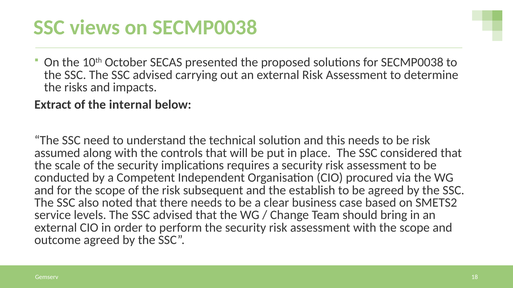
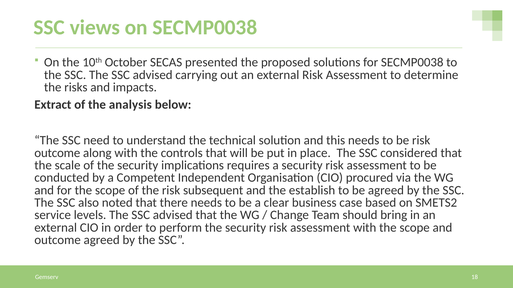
internal: internal -> analysis
assumed at (57, 153): assumed -> outcome
